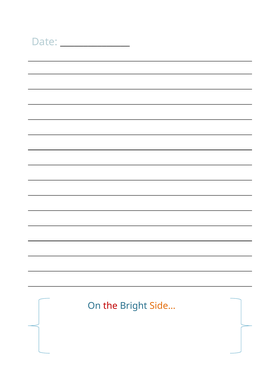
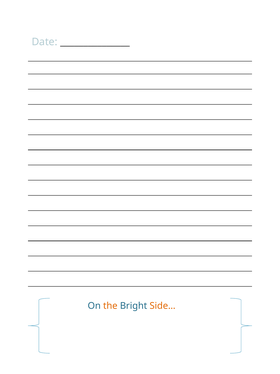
the colour: red -> orange
